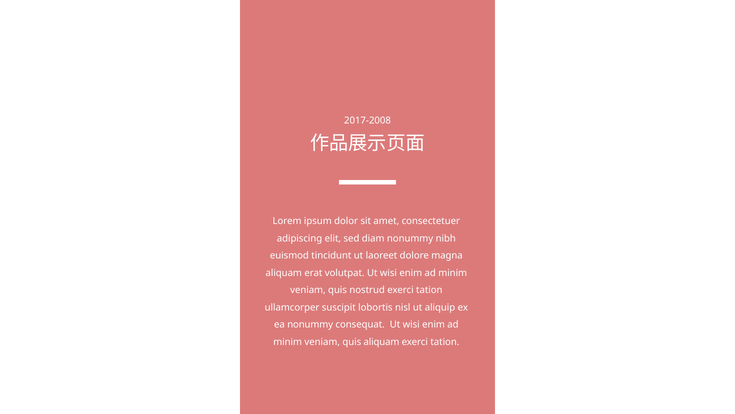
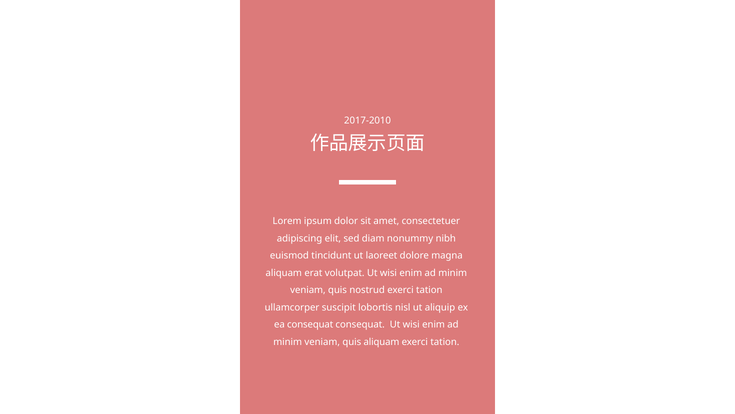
2017-2008: 2017-2008 -> 2017-2010
ea nonummy: nonummy -> consequat
